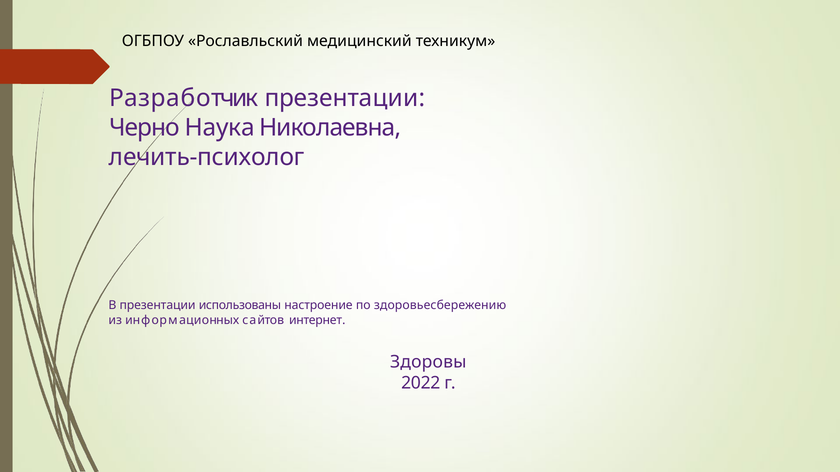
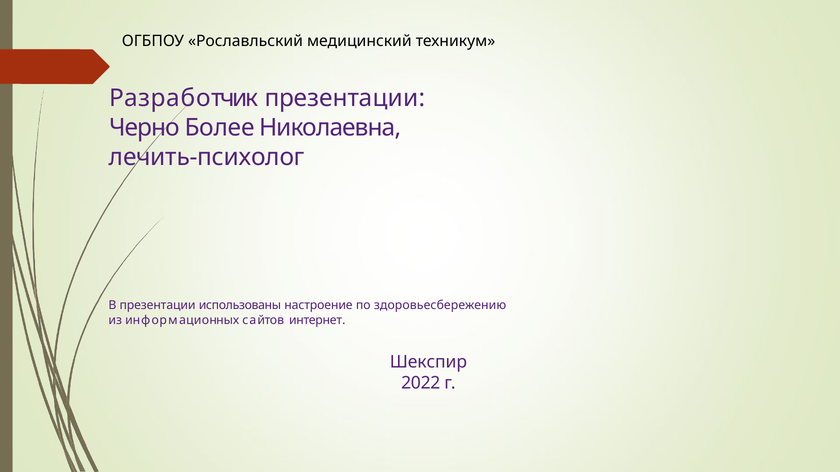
Наука: Наука -> Более
Здоровы: Здоровы -> Шекспир
